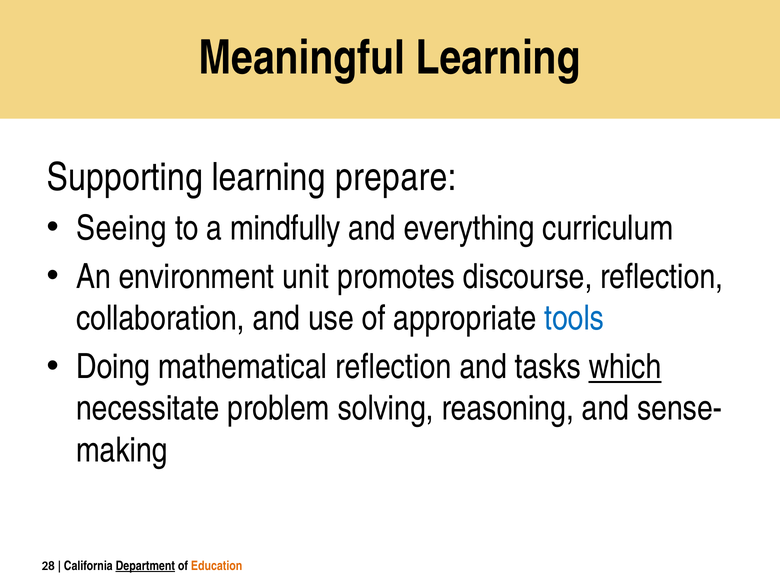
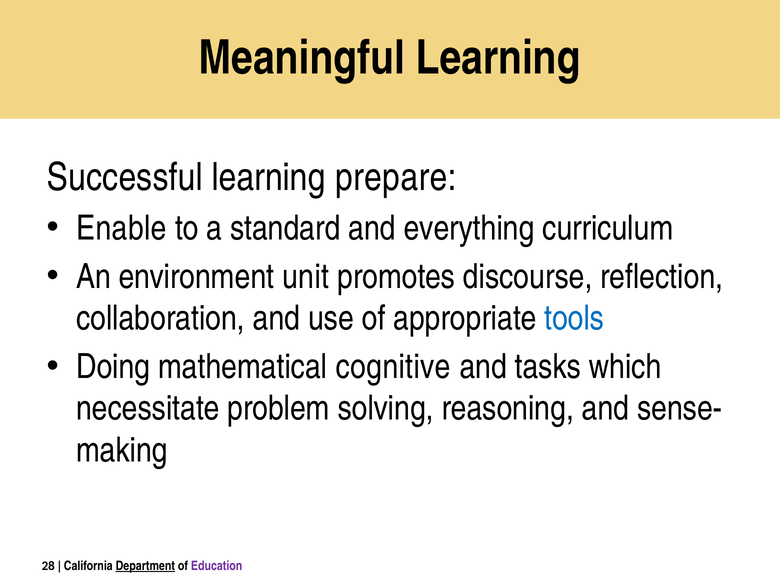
Supporting: Supporting -> Successful
Seeing: Seeing -> Enable
mindfully: mindfully -> standard
mathematical reflection: reflection -> cognitive
which underline: present -> none
Education colour: orange -> purple
